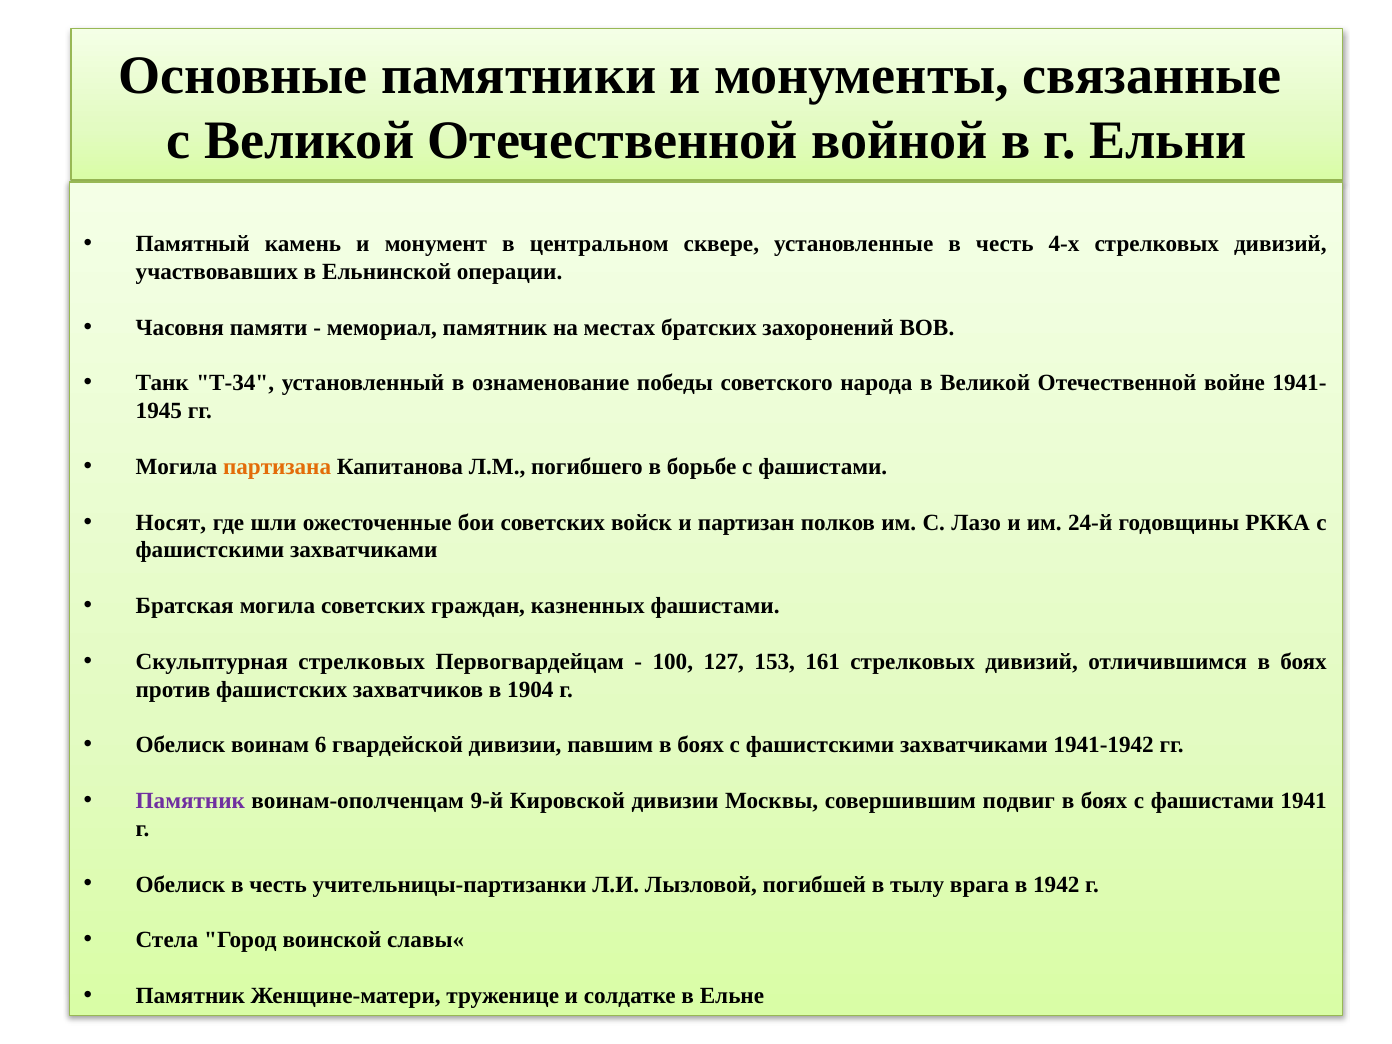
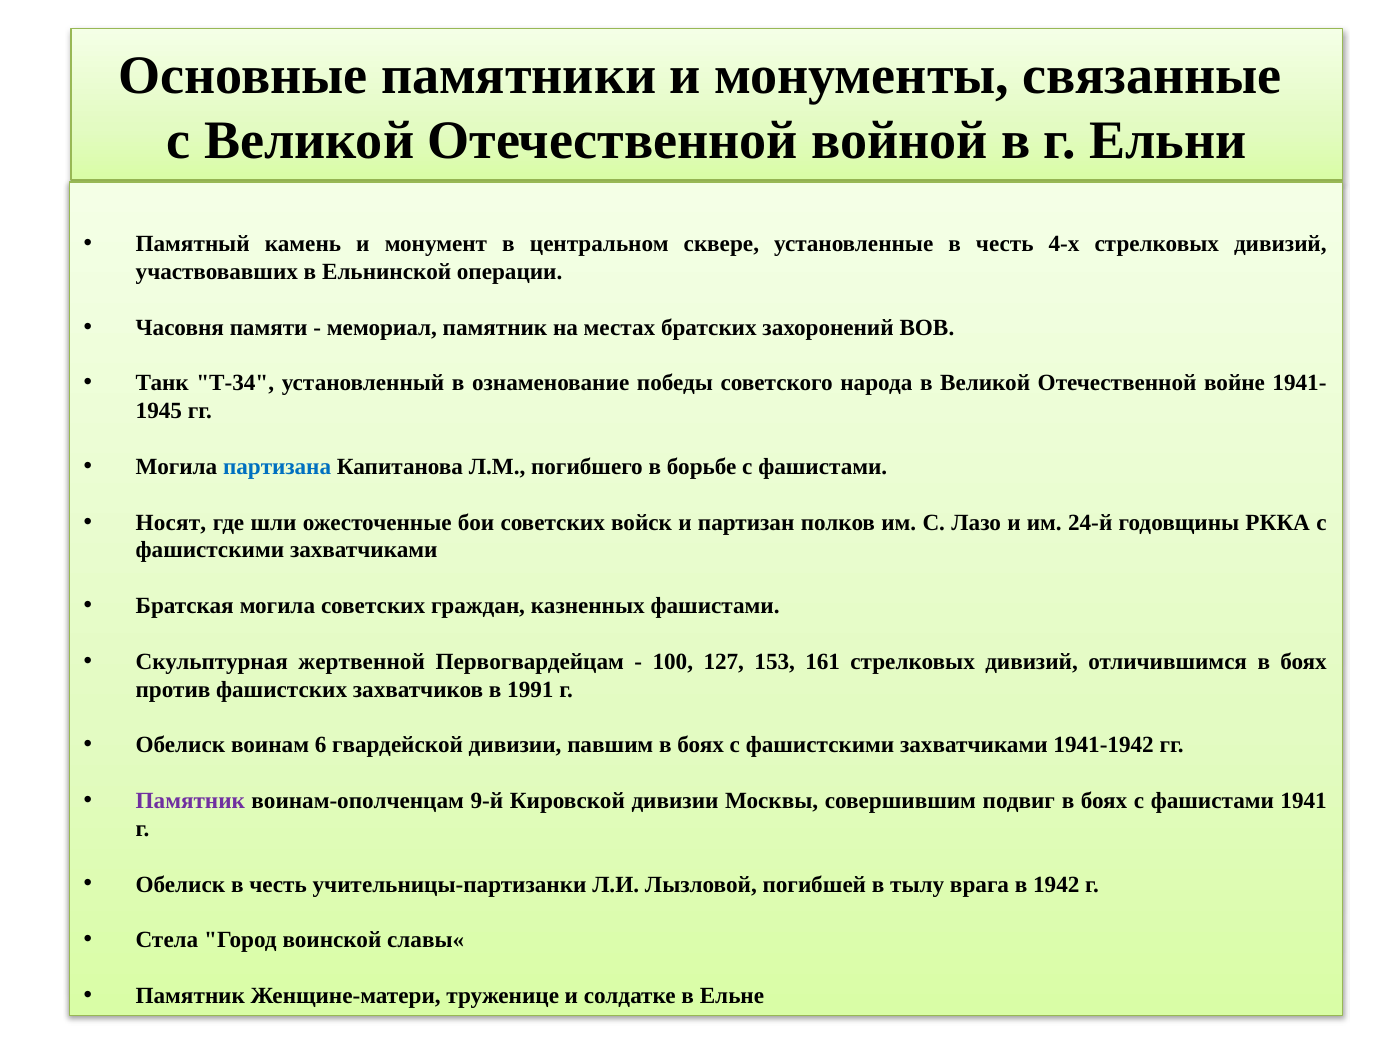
партизана colour: orange -> blue
Скульптурная стрелковых: стрелковых -> жертвенной
1904: 1904 -> 1991
